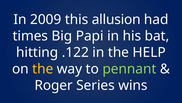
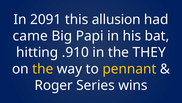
2009: 2009 -> 2091
times: times -> came
.122: .122 -> .910
HELP: HELP -> THEY
pennant colour: light green -> yellow
